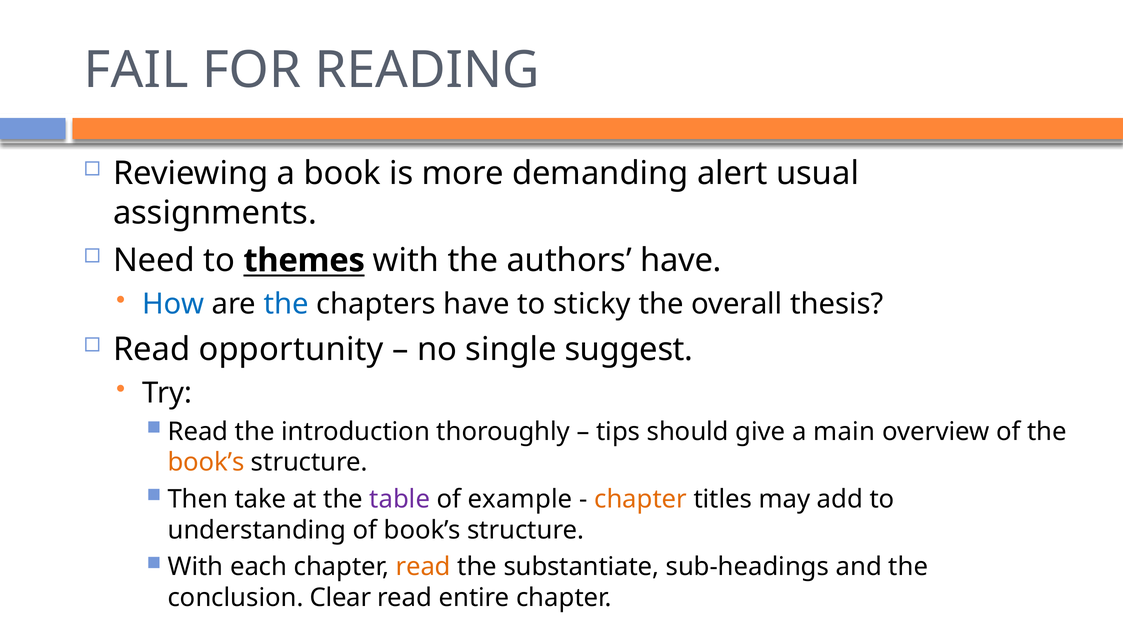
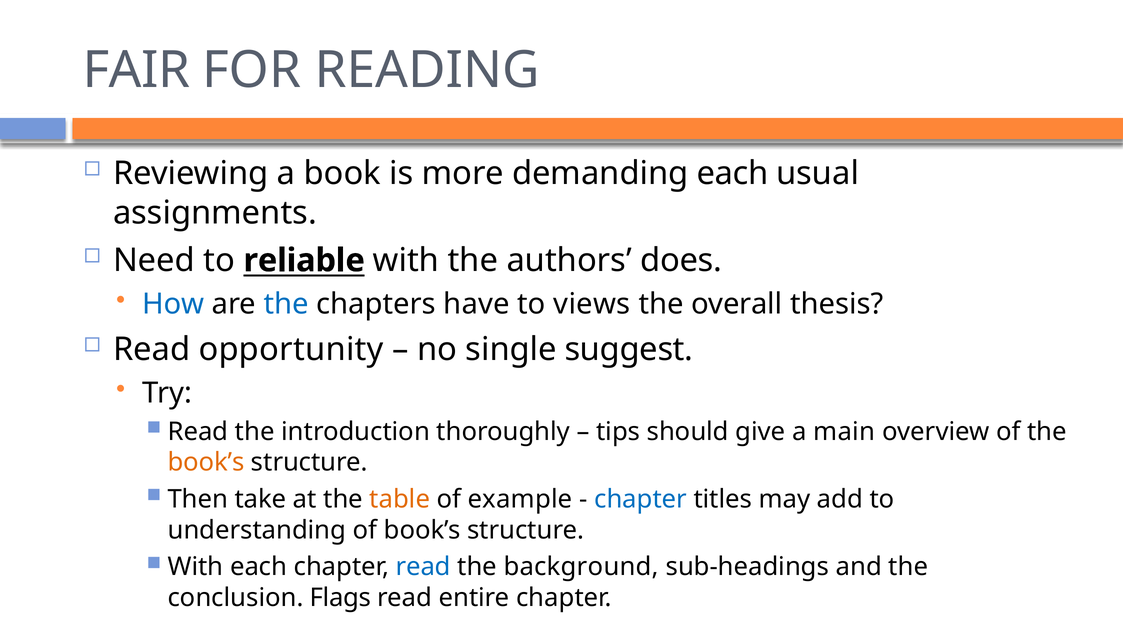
FAIL: FAIL -> FAIR
demanding alert: alert -> each
themes: themes -> reliable
authors have: have -> does
sticky: sticky -> views
table colour: purple -> orange
chapter at (641, 499) colour: orange -> blue
read at (423, 566) colour: orange -> blue
substantiate: substantiate -> background
Clear: Clear -> Flags
